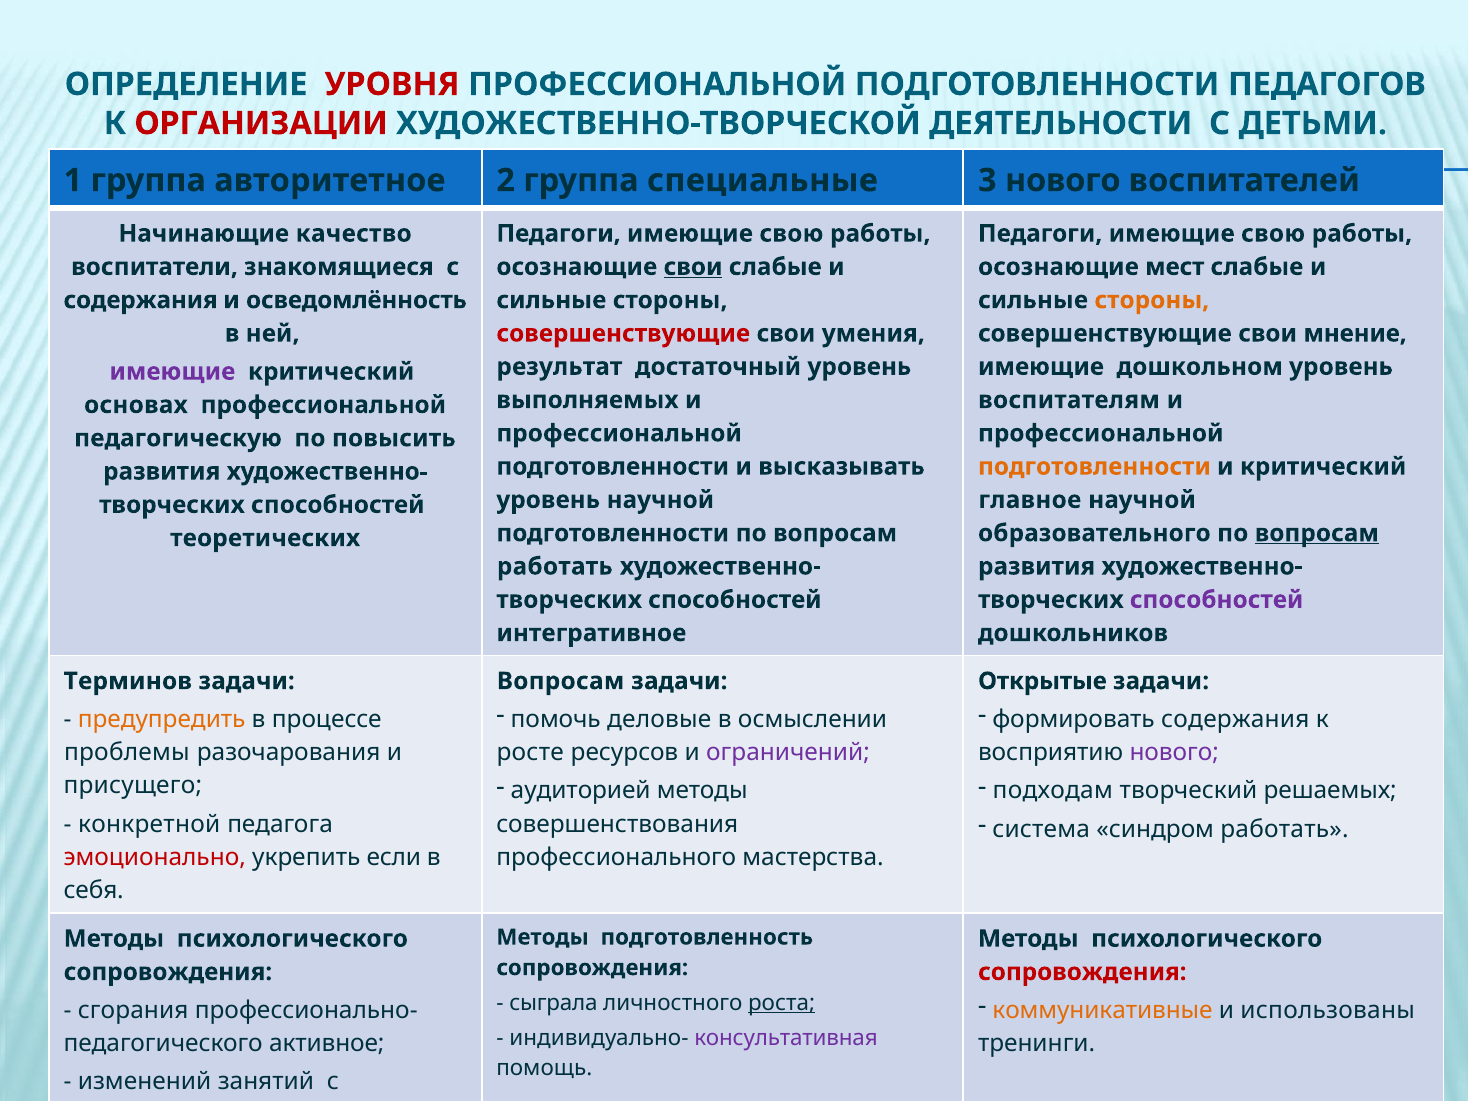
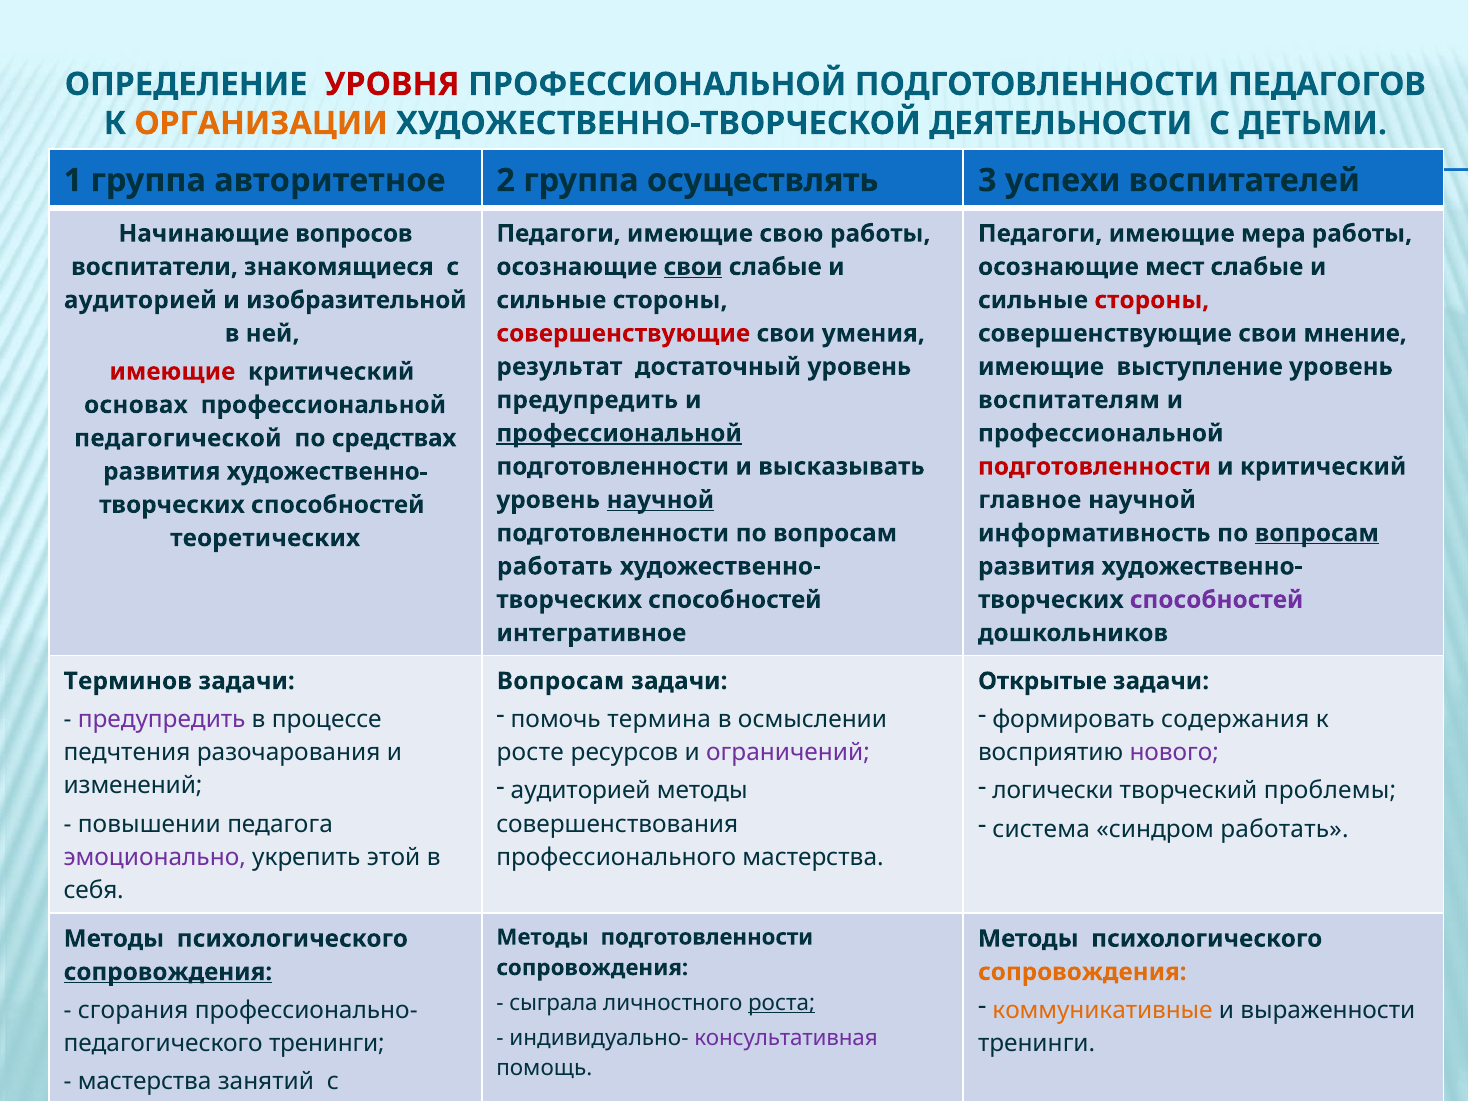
ОРГАНИЗАЦИИ colour: red -> orange
специальные: специальные -> осуществлять
3 нового: нового -> успехи
качество: качество -> вопросов
свою at (1273, 234): свою -> мера
содержания at (141, 300): содержания -> аудиторией
осведомлённость: осведомлённость -> изобразительной
стороны at (1152, 300) colour: orange -> red
дошкольном: дошкольном -> выступление
имеющие at (172, 372) colour: purple -> red
выполняемых at (587, 400): выполняемых -> предупредить
профессиональной at (619, 433) underline: none -> present
педагогическую: педагогическую -> педагогической
повысить: повысить -> средствах
подготовленности at (1094, 467) colour: orange -> red
научной at (660, 500) underline: none -> present
образовательного: образовательного -> информативность
деловые: деловые -> термина
предупредить at (162, 719) colour: orange -> purple
проблемы: проблемы -> педчтения
подходам: подходам -> логически
решаемых: решаемых -> проблемы
присущего: присущего -> изменений
конкретной: конкретной -> повышении
эмоционально colour: red -> purple
если: если -> этой
Методы подготовленность: подготовленность -> подготовленности
сопровождения at (168, 972) underline: none -> present
сопровождения at (1082, 972) colour: red -> orange
использованы: использованы -> выраженности
педагогического активное: активное -> тренинги
изменений at (145, 1082): изменений -> мастерства
